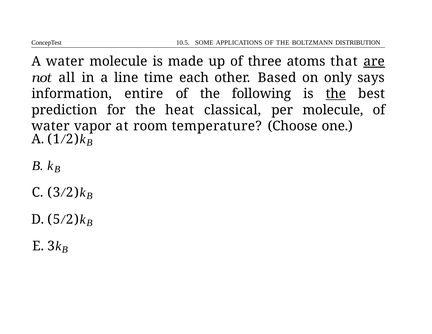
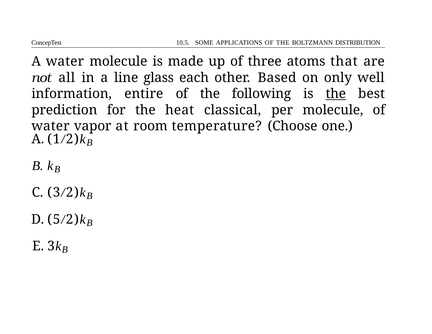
are underline: present -> none
time: time -> glass
says: says -> well
